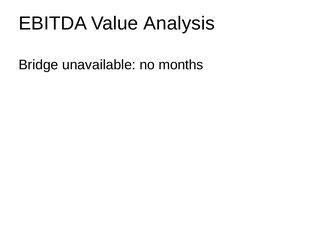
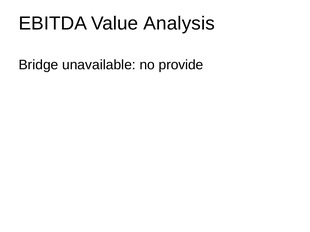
months: months -> provide
